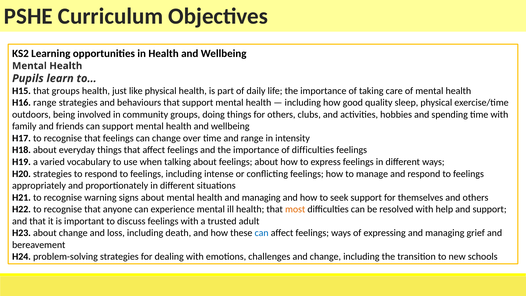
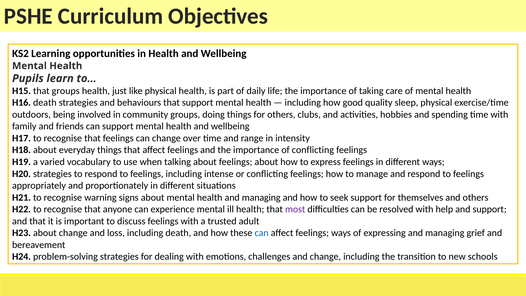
H16 range: range -> death
of difficulties: difficulties -> conflicting
most colour: orange -> purple
